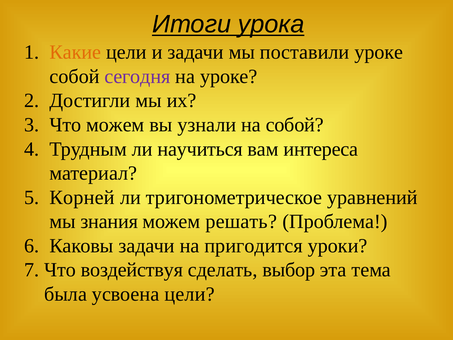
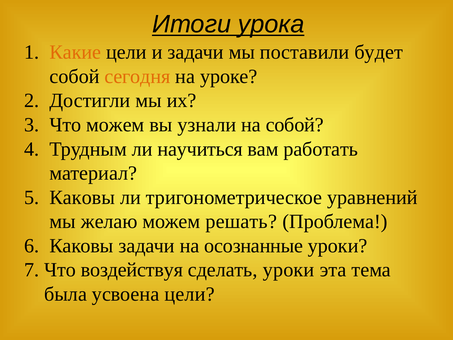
поставили уроке: уроке -> будет
сегодня colour: purple -> orange
интереса: интереса -> работать
Корней at (82, 197): Корней -> Каковы
знания: знания -> желаю
пригодится: пригодится -> осознанные
сделать выбор: выбор -> уроки
